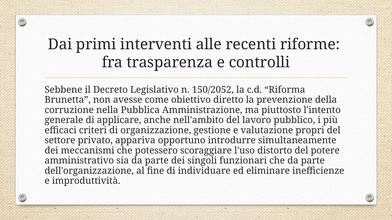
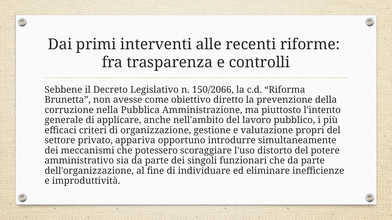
150/2052: 150/2052 -> 150/2066
